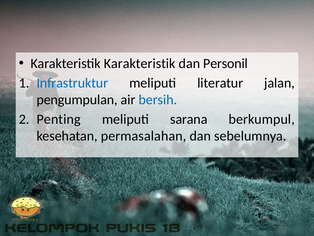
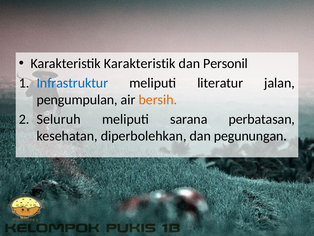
bersih colour: blue -> orange
Penting: Penting -> Seluruh
berkumpul: berkumpul -> perbatasan
permasalahan: permasalahan -> diperbolehkan
sebelumnya: sebelumnya -> pegunungan
